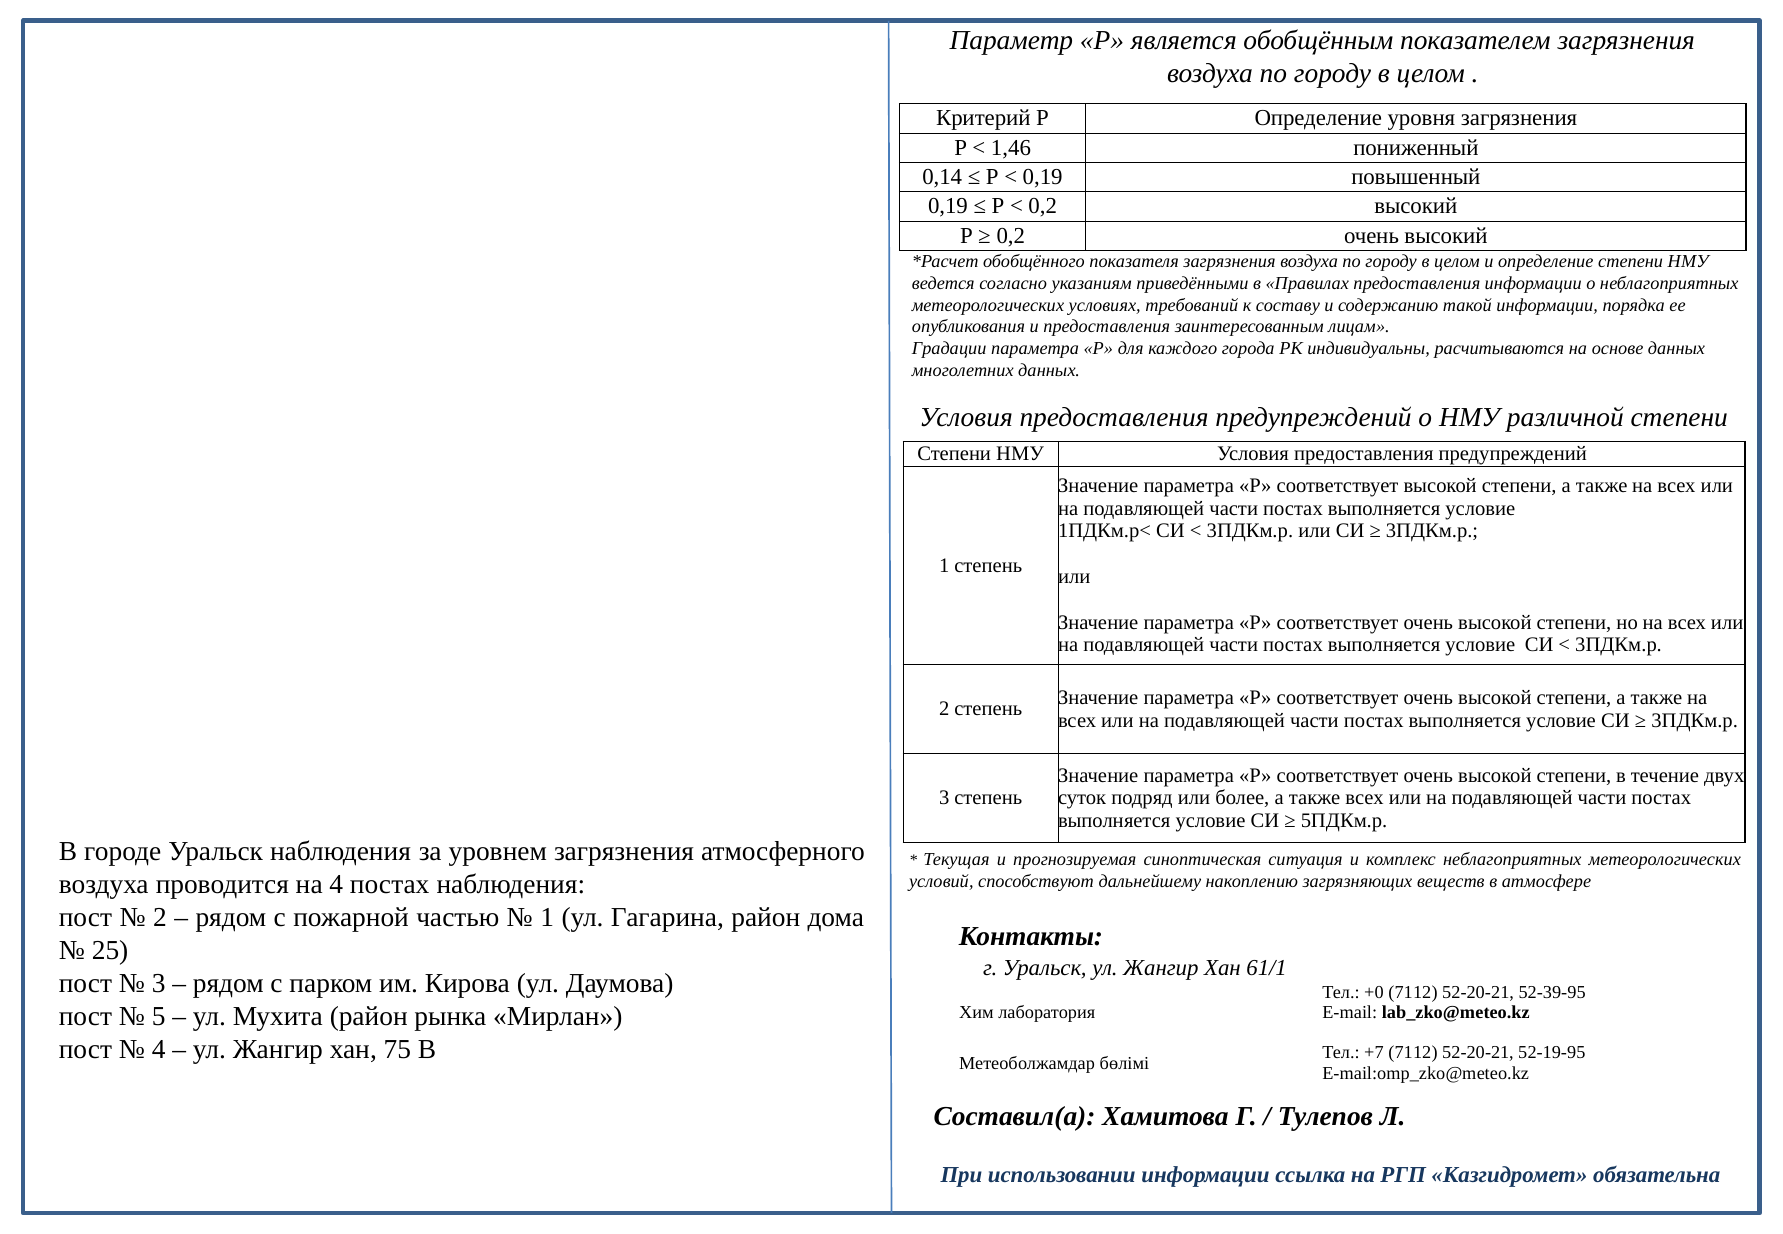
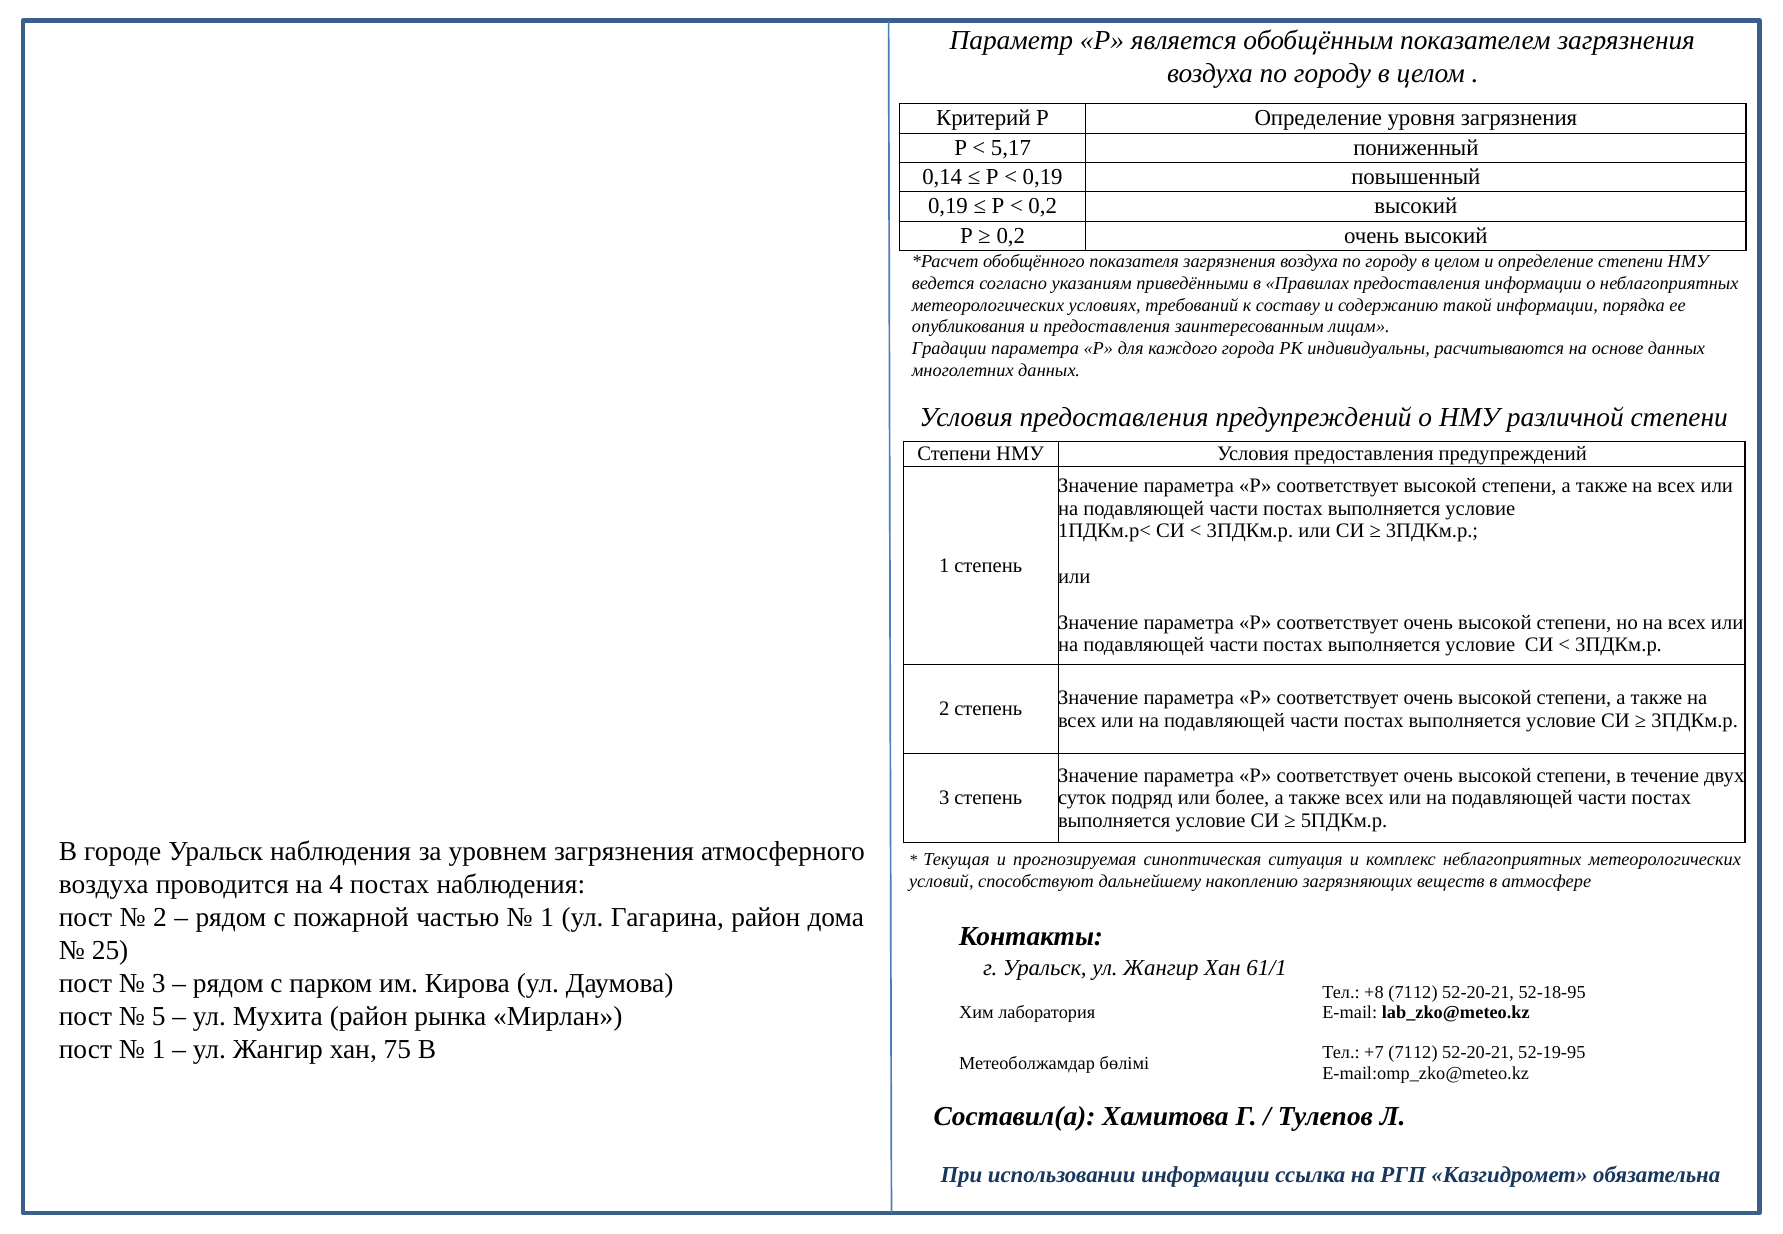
1,46: 1,46 -> 5,17
+0: +0 -> +8
52-39-95: 52-39-95 -> 52-18-95
4 at (159, 1050): 4 -> 1
